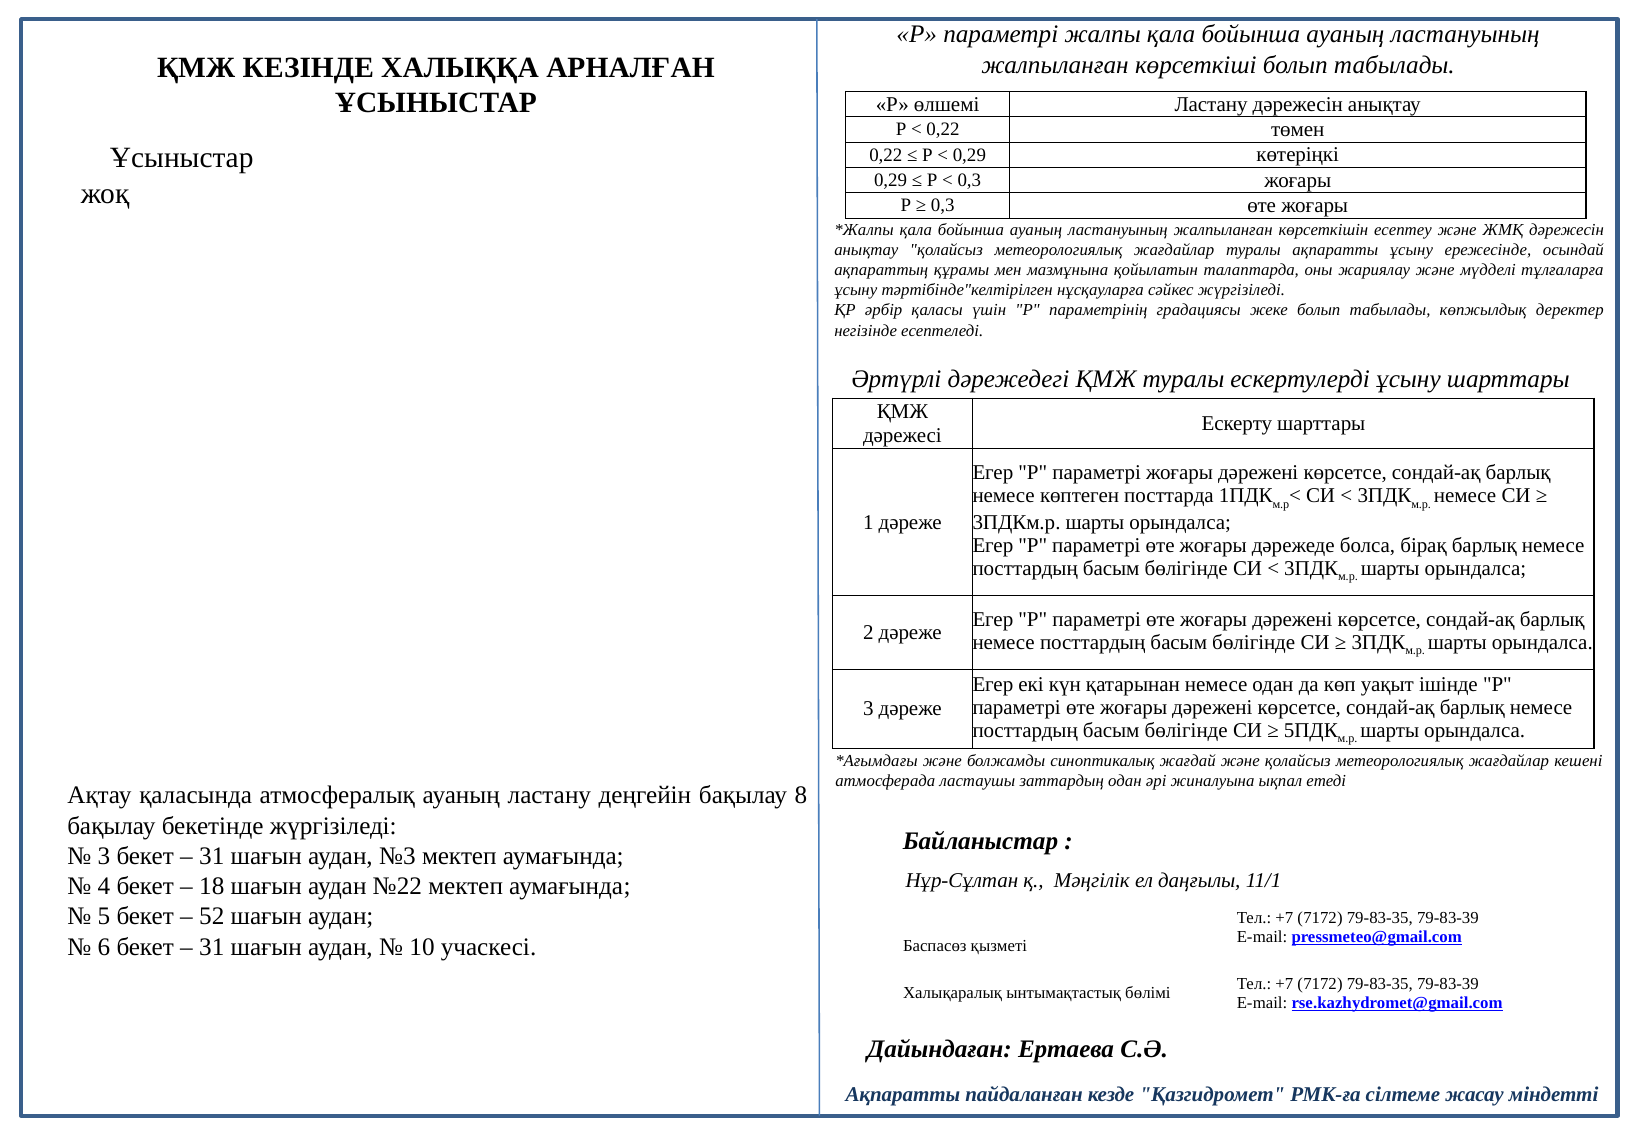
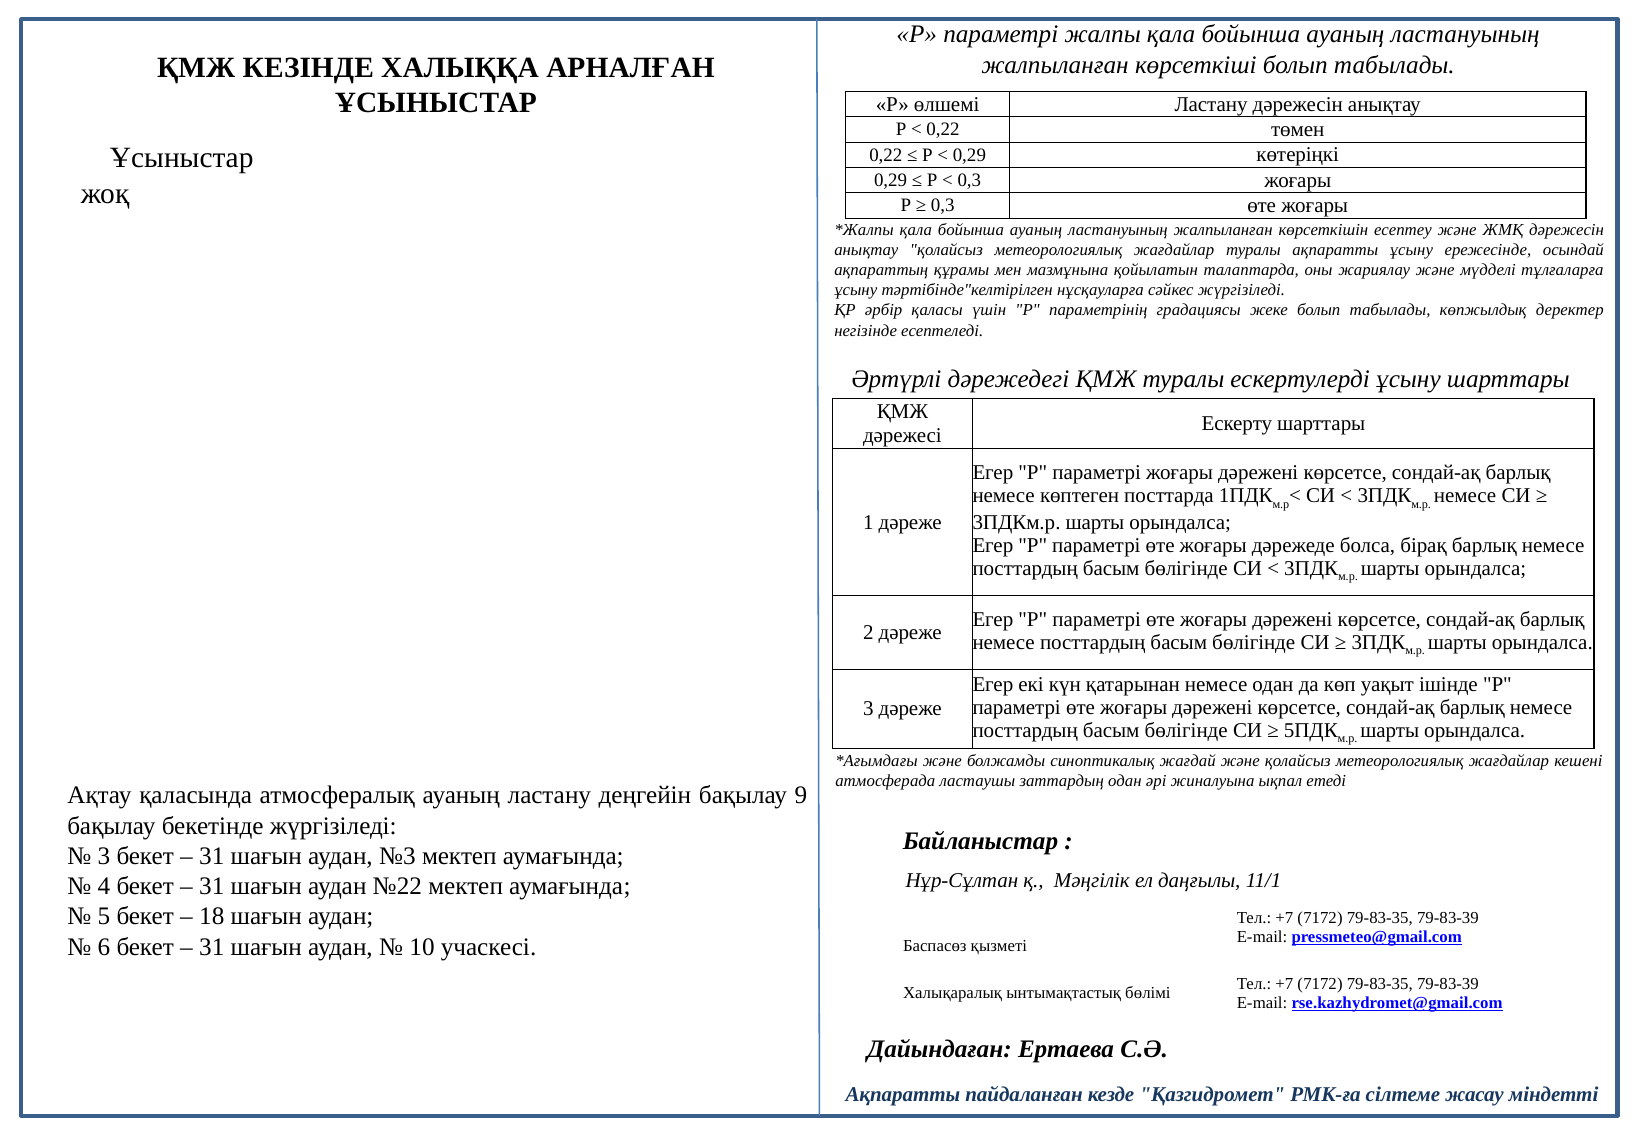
8: 8 -> 9
18 at (212, 886): 18 -> 31
52: 52 -> 18
